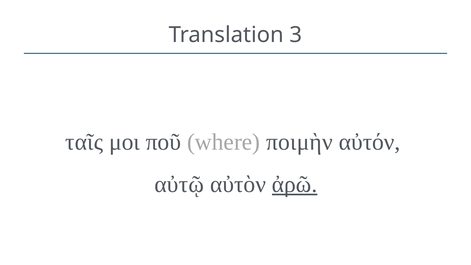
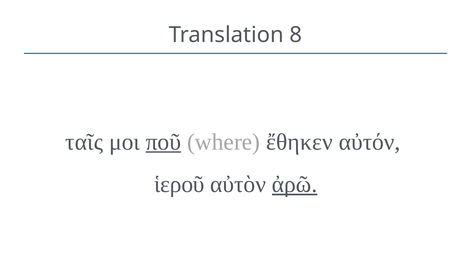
3: 3 -> 8
ποῦ underline: none -> present
ποιμὴν: ποιμὴν -> ἔθηκεν
αὐτῷ: αὐτῷ -> ἱεροῦ
